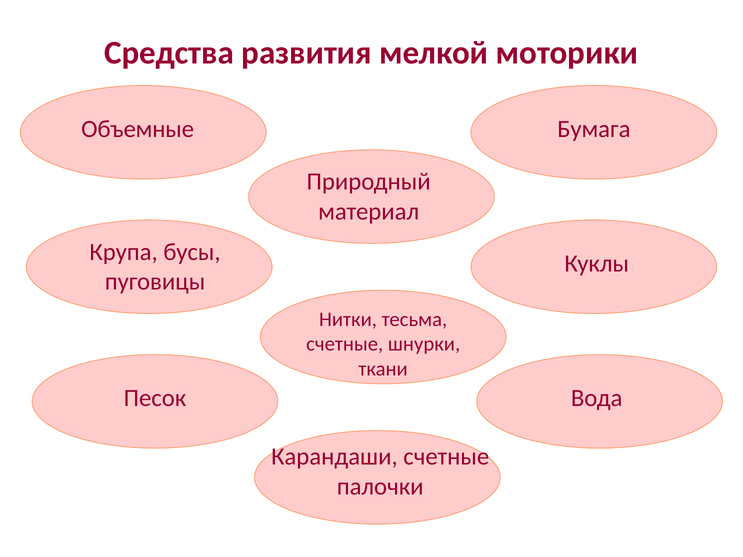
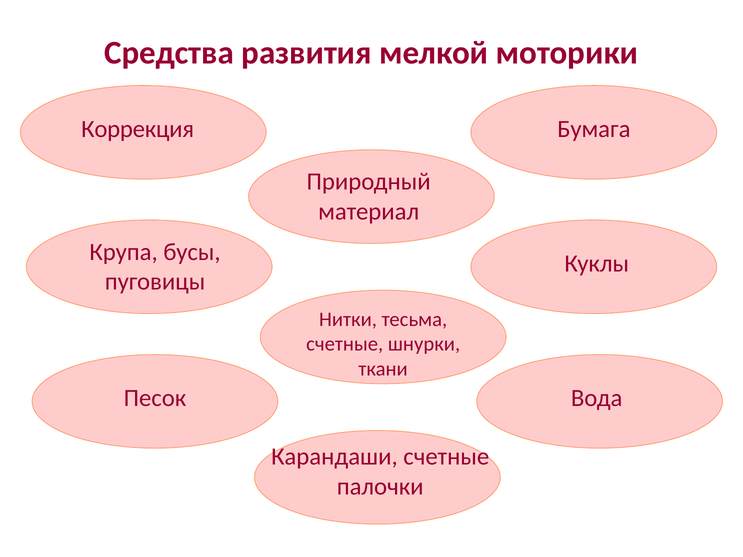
Объемные: Объемные -> Коррекция
